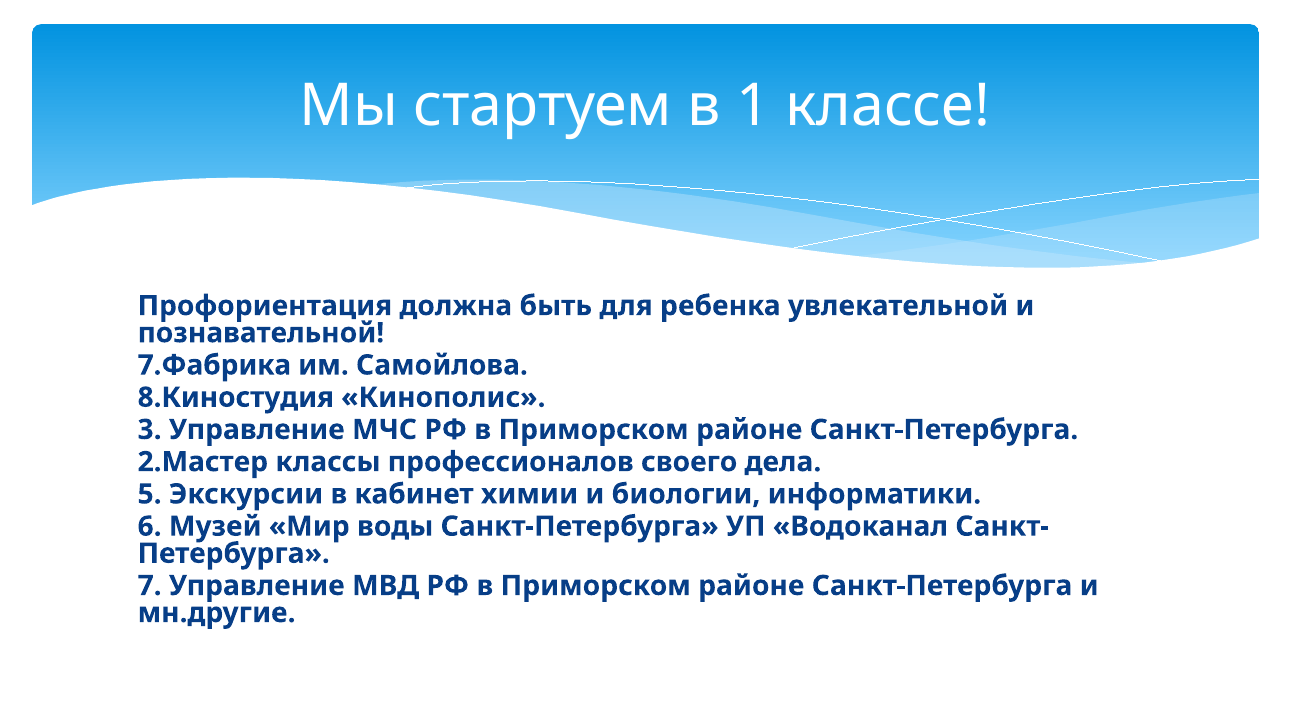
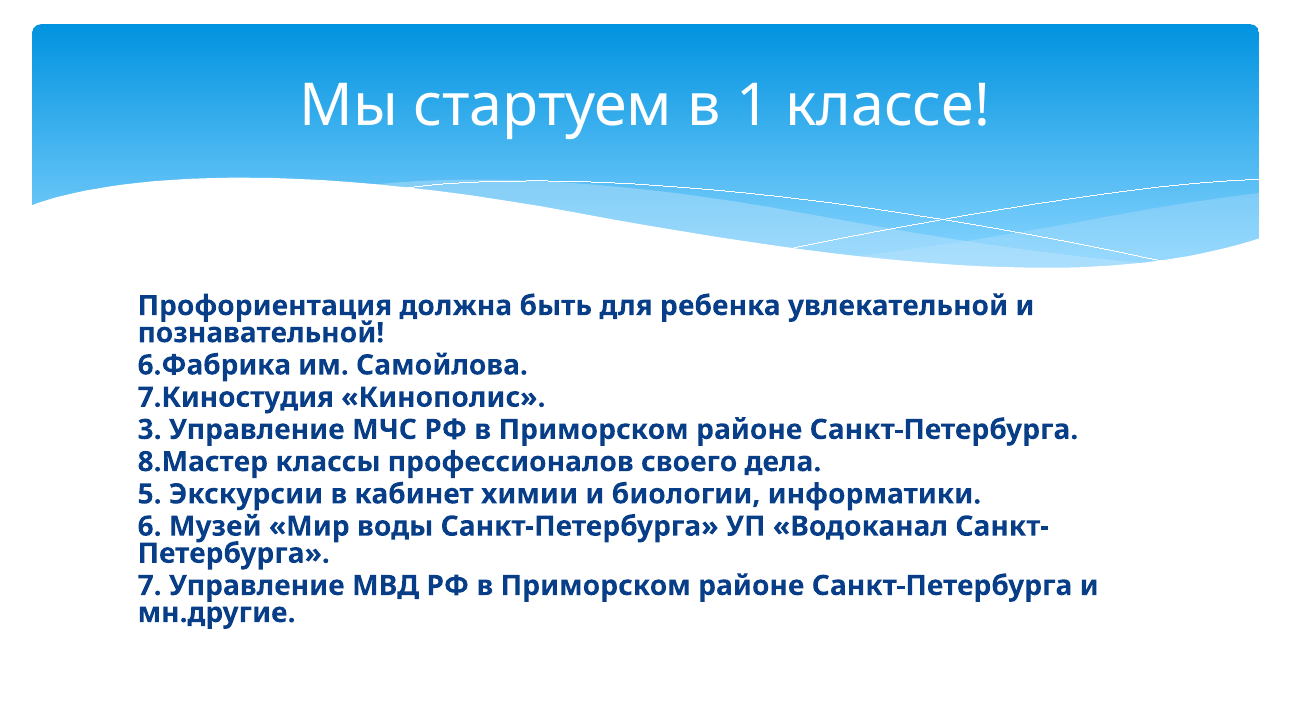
7.Фабрика: 7.Фабрика -> 6.Фабрика
8.Киностудия: 8.Киностудия -> 7.Киностудия
2.Мастер: 2.Мастер -> 8.Мастер
